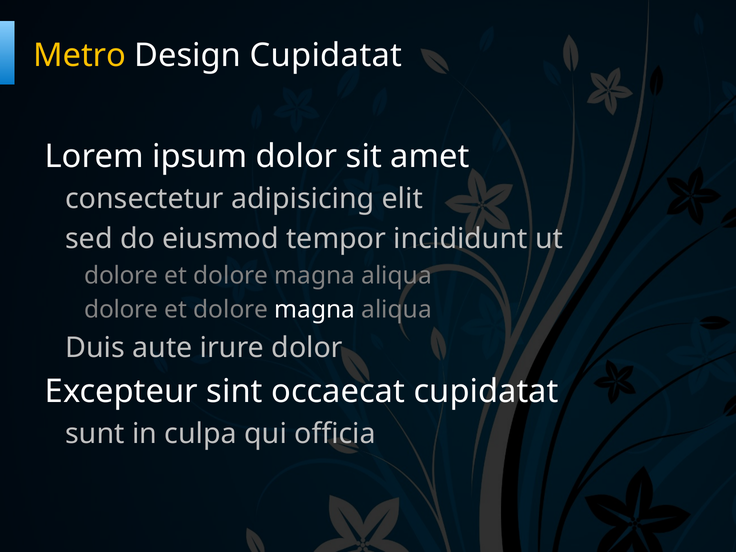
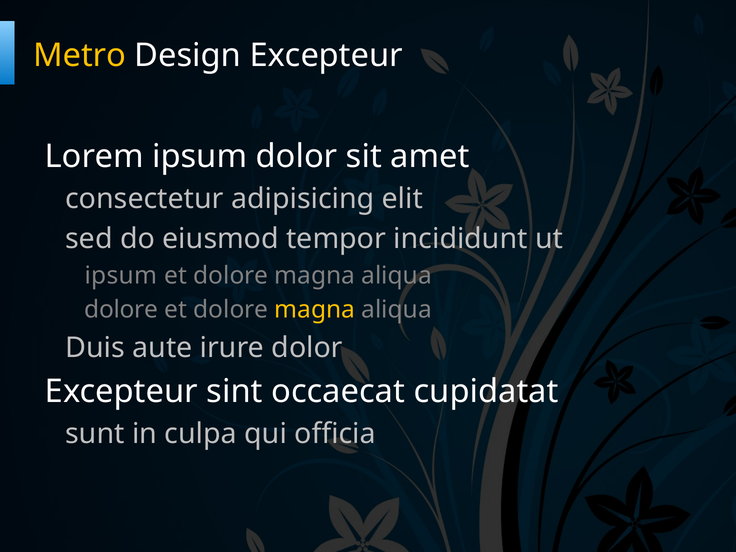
Design Cupidatat: Cupidatat -> Excepteur
dolore at (121, 276): dolore -> ipsum
magna at (315, 310) colour: white -> yellow
